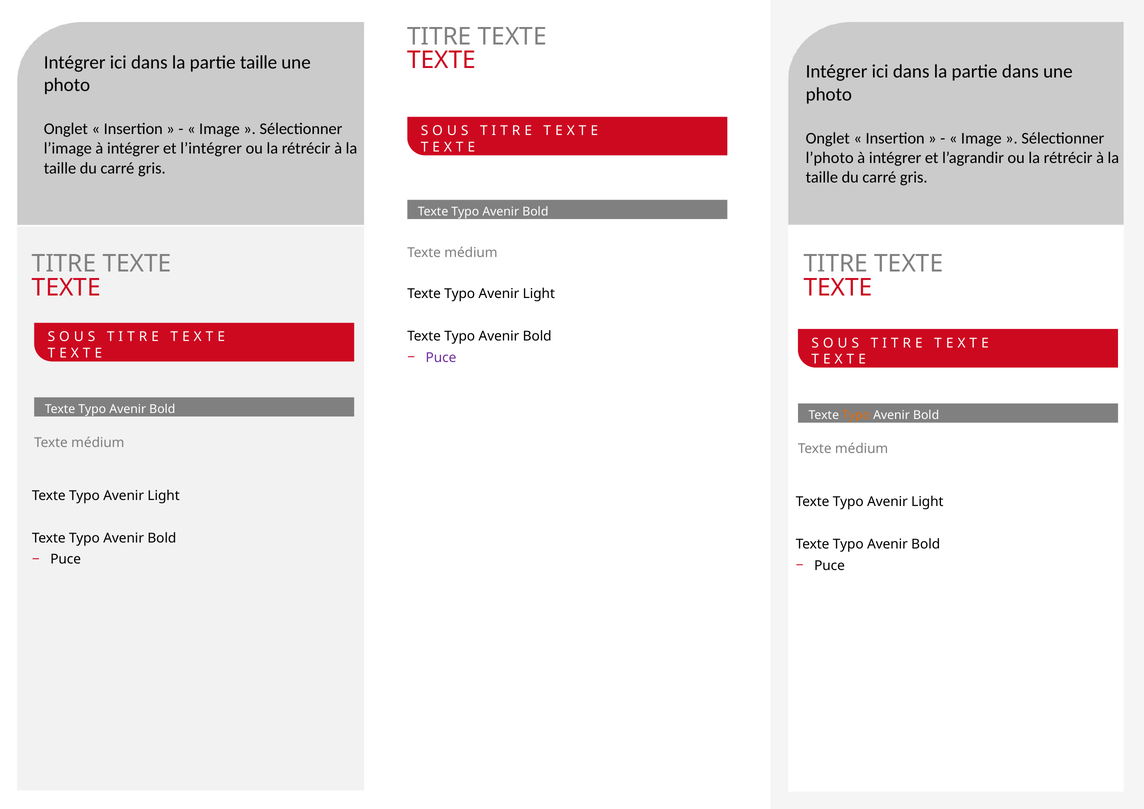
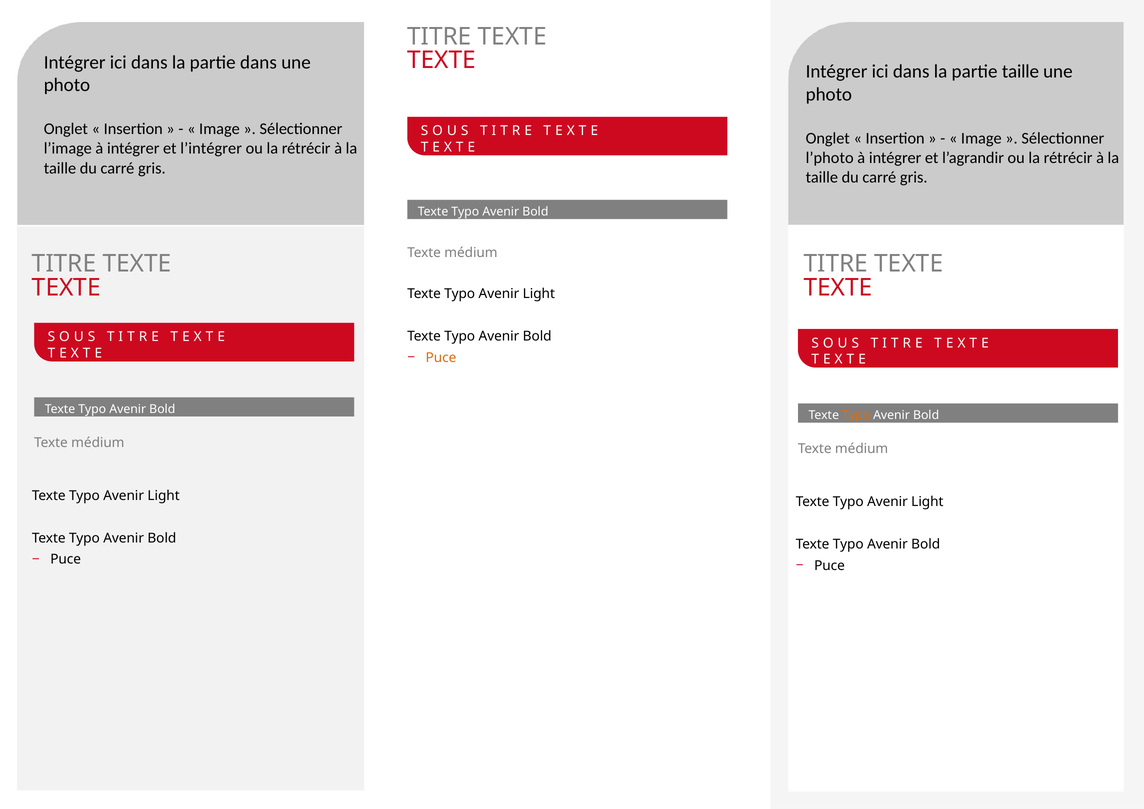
partie taille: taille -> dans
partie dans: dans -> taille
Puce at (441, 358) colour: purple -> orange
